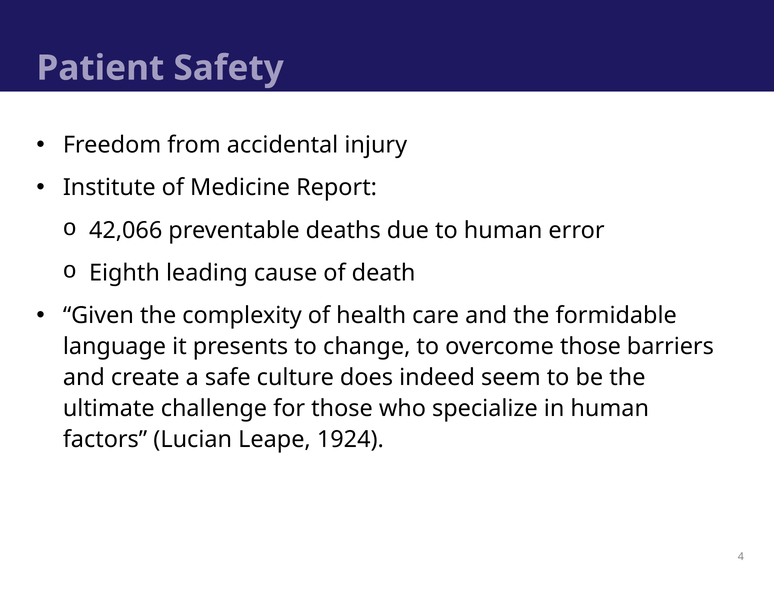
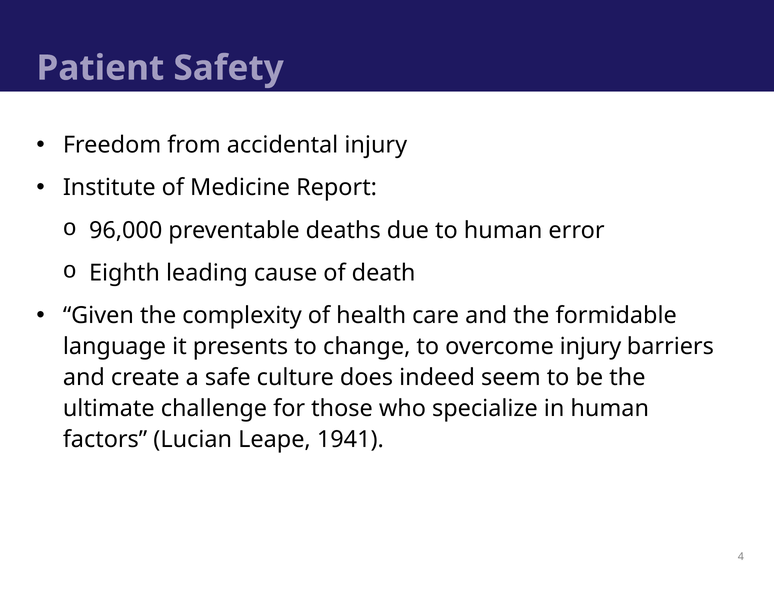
42,066: 42,066 -> 96,000
overcome those: those -> injury
1924: 1924 -> 1941
